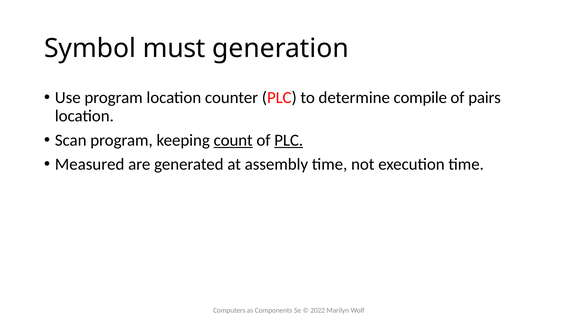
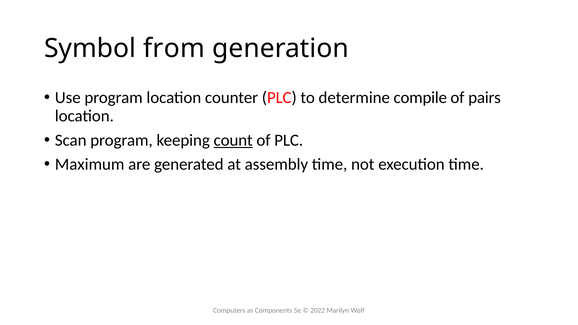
must: must -> from
PLC at (289, 140) underline: present -> none
Measured: Measured -> Maximum
